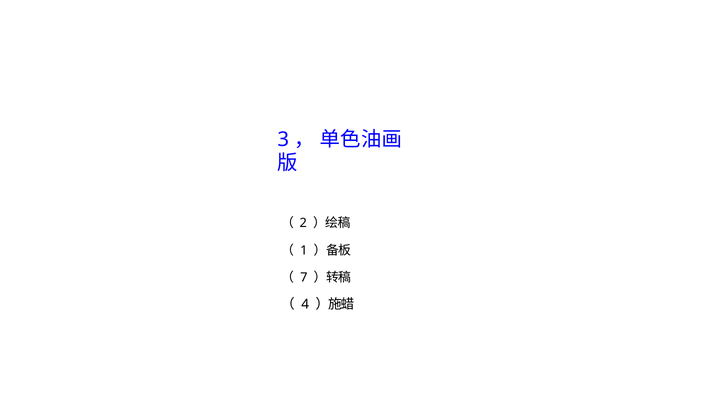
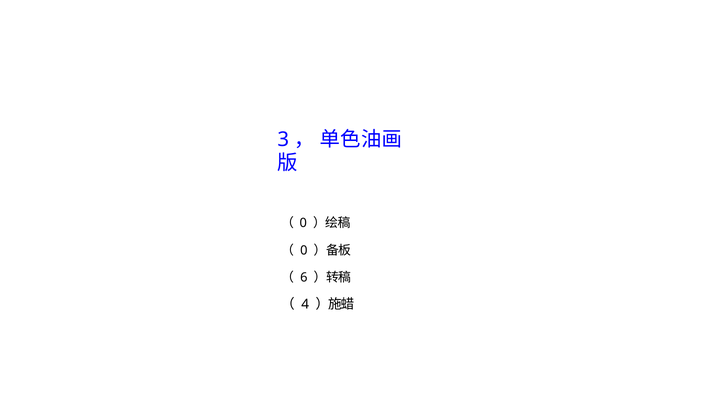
2 at (303, 223): 2 -> 0
1 at (304, 250): 1 -> 0
7: 7 -> 6
